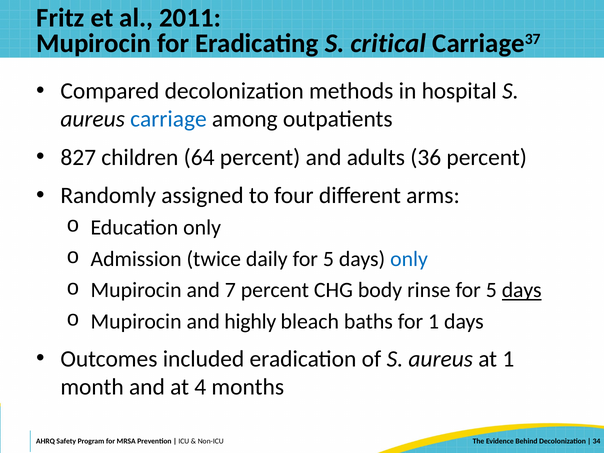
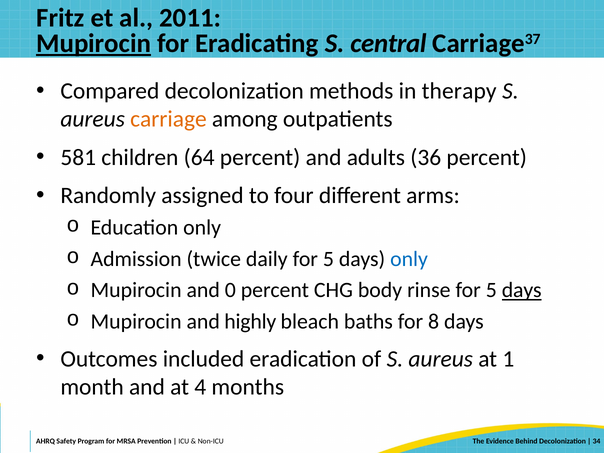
Mupirocin at (94, 43) underline: none -> present
critical: critical -> central
hospital: hospital -> therapy
carriage colour: blue -> orange
827: 827 -> 581
7: 7 -> 0
for 1: 1 -> 8
